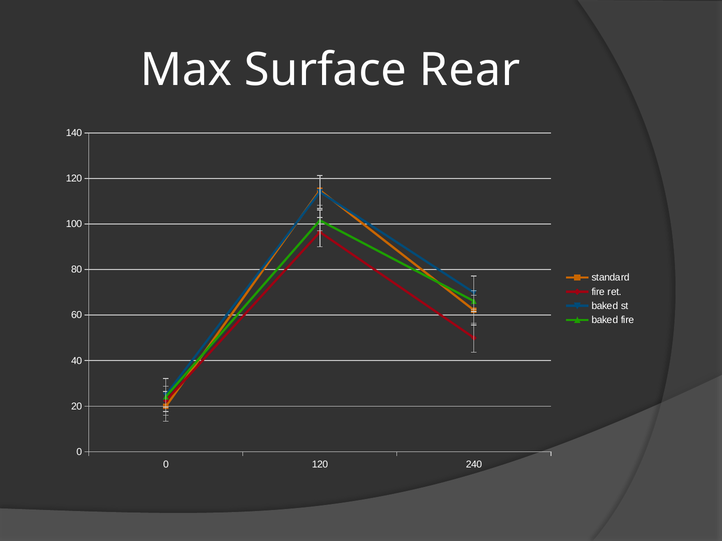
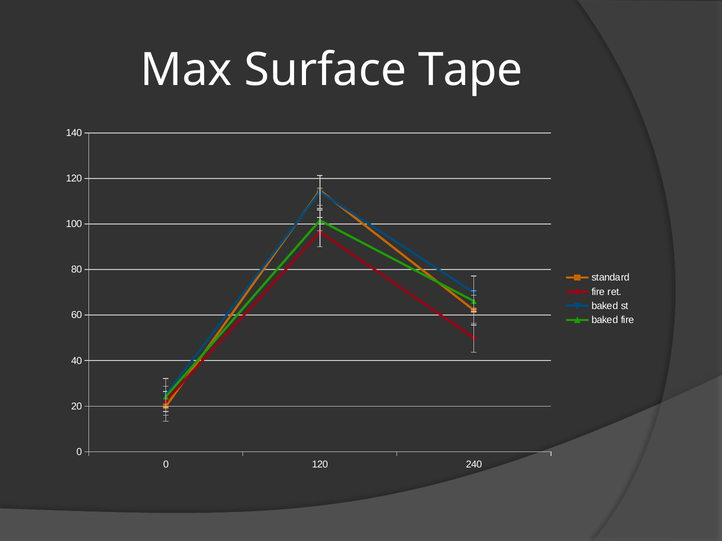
Rear: Rear -> Tape
